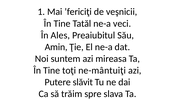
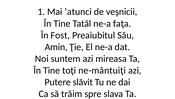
’fericiţi: ’fericiţi -> ’atunci
veci: veci -> faţa
Ales: Ales -> Fost
